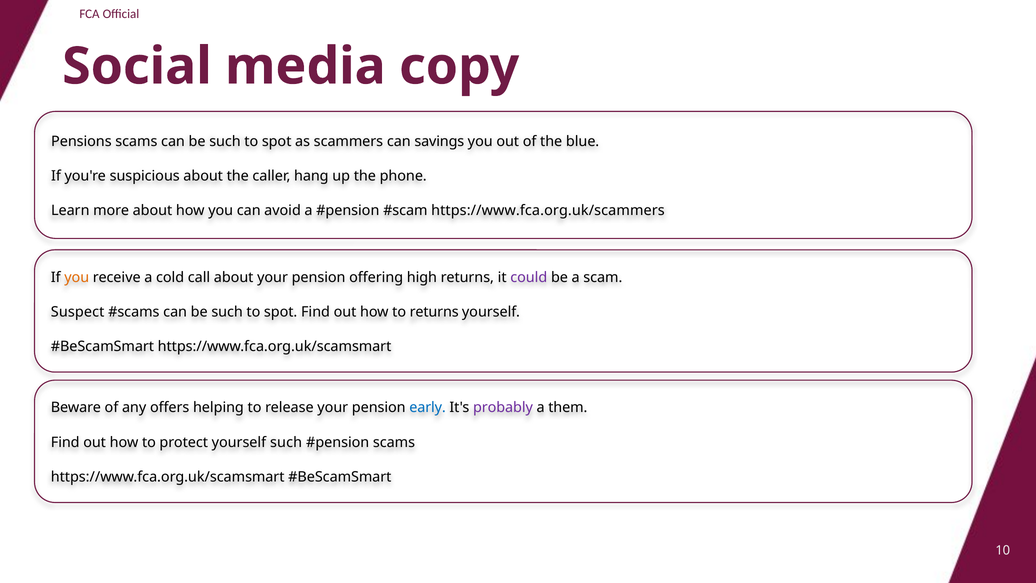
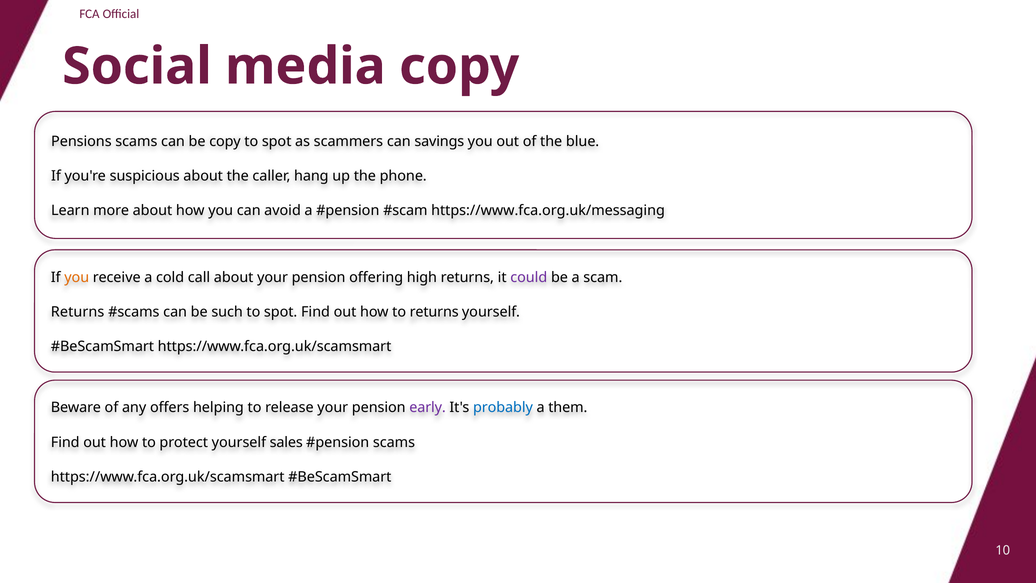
scams can be such: such -> copy
https://www.fca.org.uk/scammers: https://www.fca.org.uk/scammers -> https://www.fca.org.uk/messaging
Suspect at (78, 312): Suspect -> Returns
early colour: blue -> purple
probably colour: purple -> blue
yourself such: such -> sales
